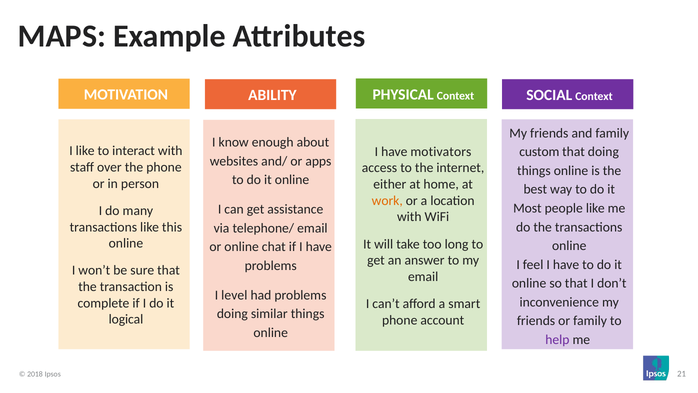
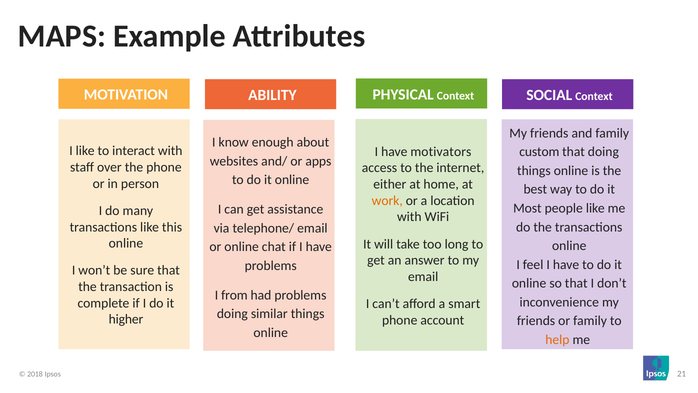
level: level -> from
logical: logical -> higher
help colour: purple -> orange
